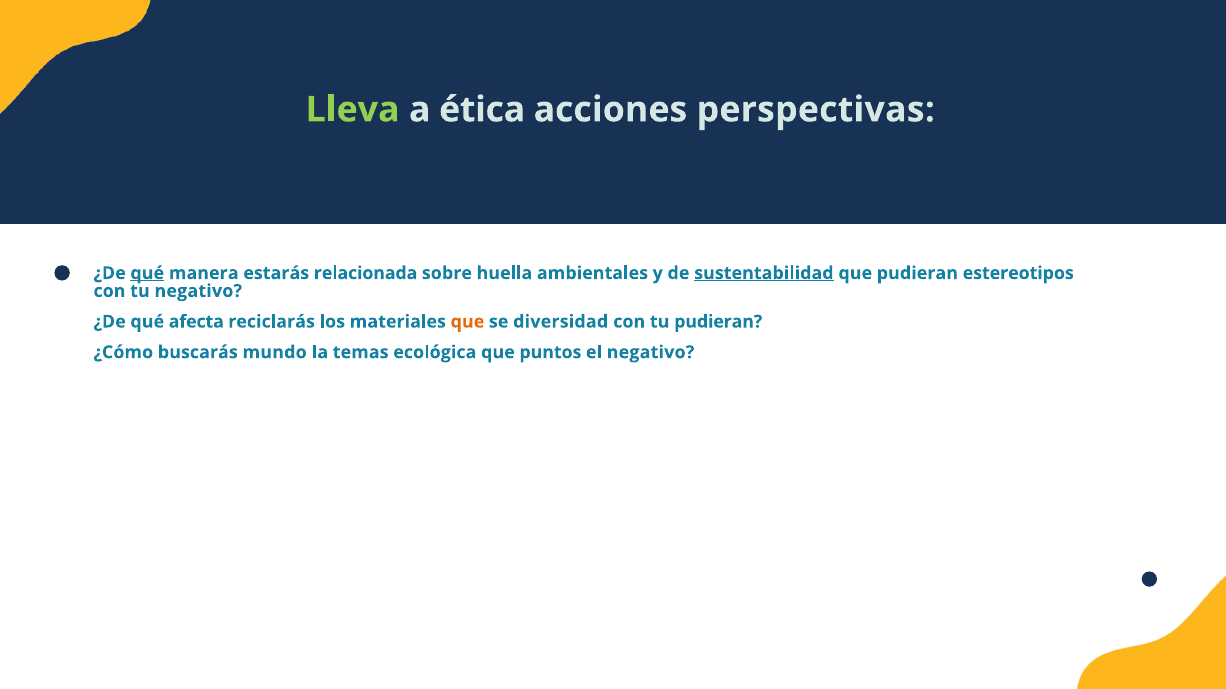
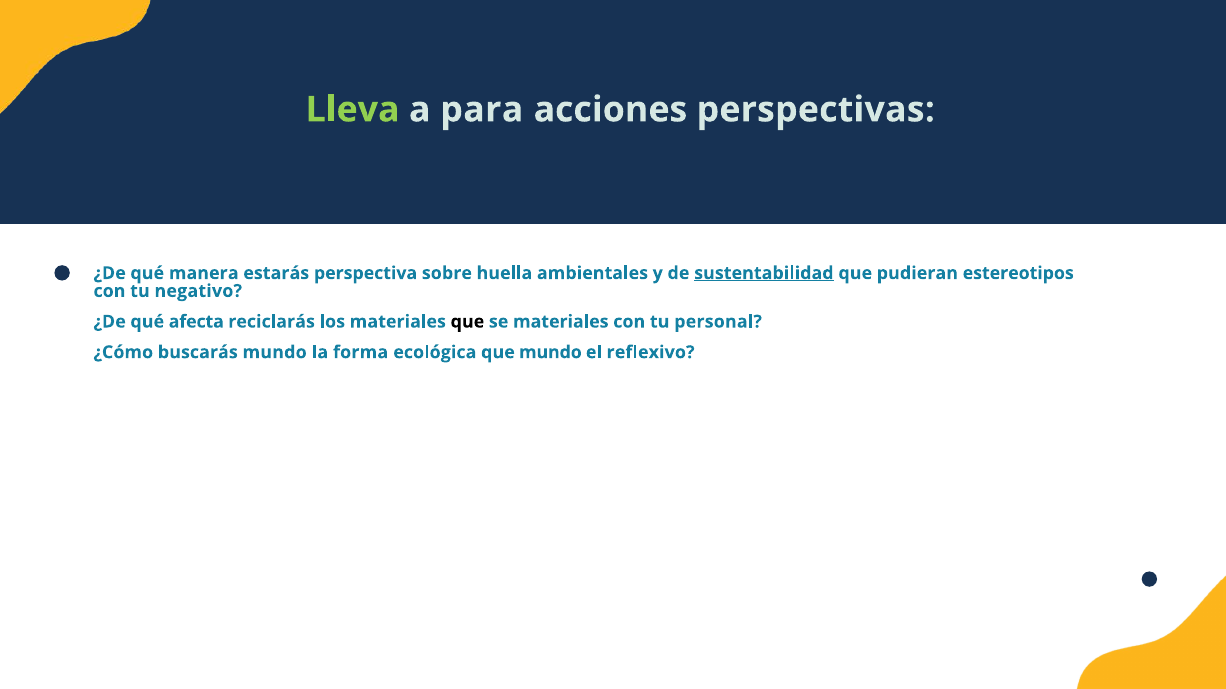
ética: ética -> para
qué at (147, 273) underline: present -> none
relacionada: relacionada -> perspectiva
que at (467, 322) colour: orange -> black
se diversidad: diversidad -> materiales
tu pudieran: pudieran -> personal
temas: temas -> forma
que puntos: puntos -> mundo
el negativo: negativo -> reflexivo
